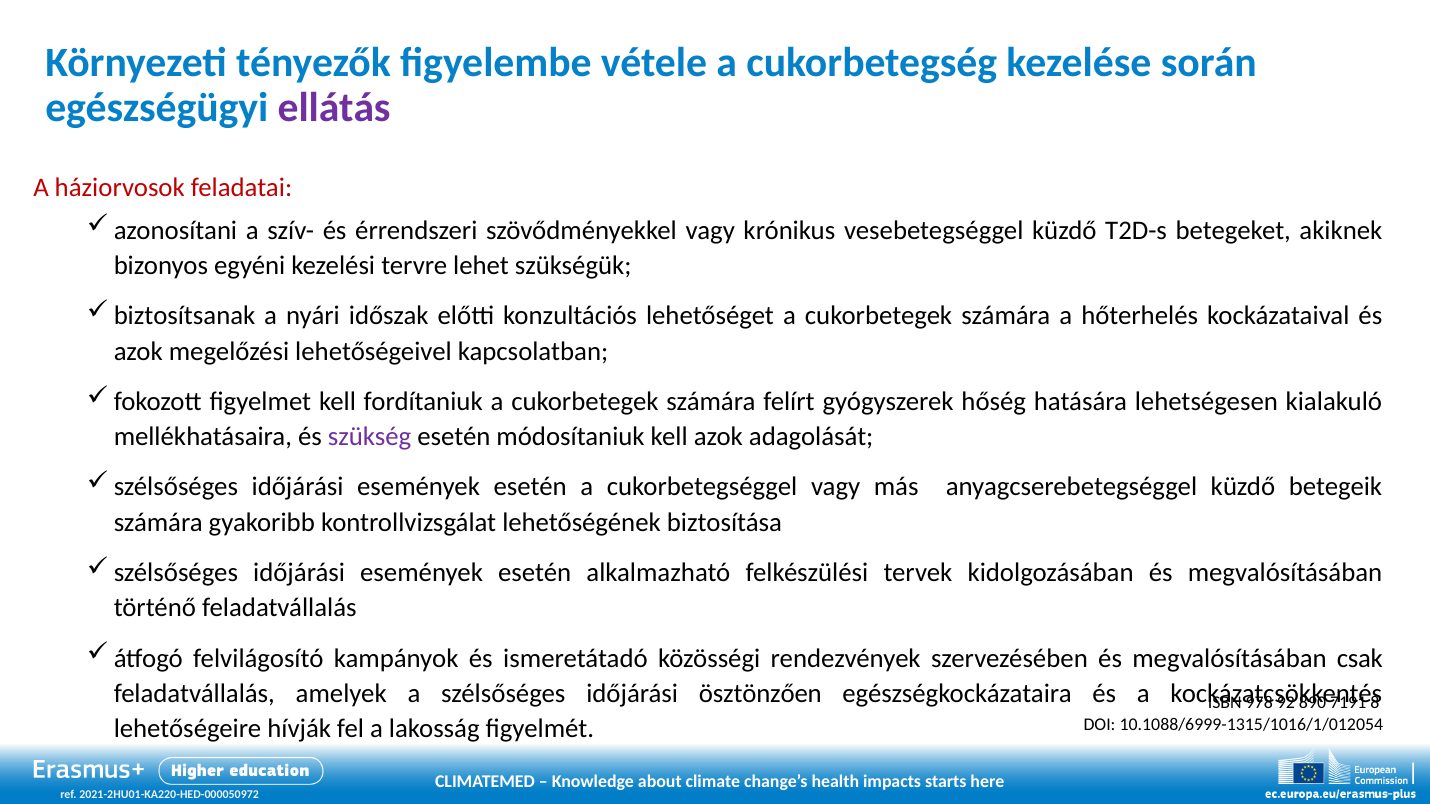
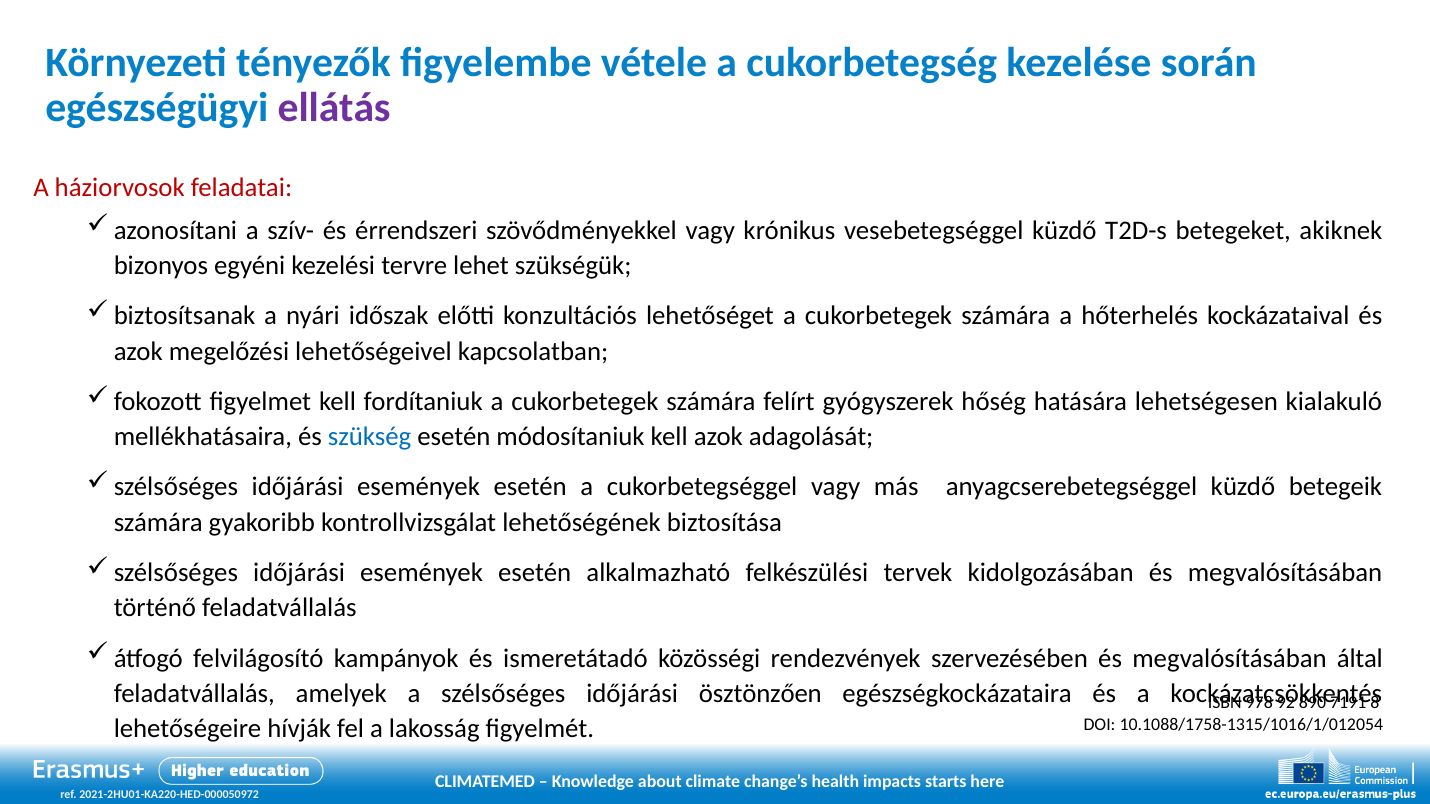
szükség colour: purple -> blue
csak: csak -> által
10.1088/6999-1315/1016/1/012054: 10.1088/6999-1315/1016/1/012054 -> 10.1088/1758-1315/1016/1/012054
